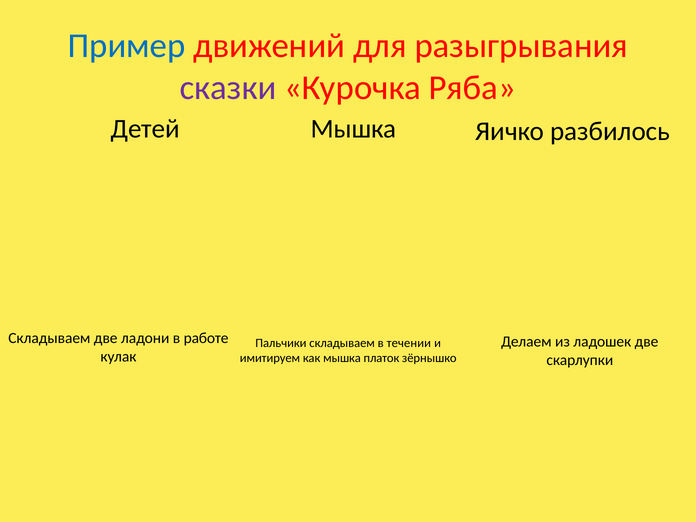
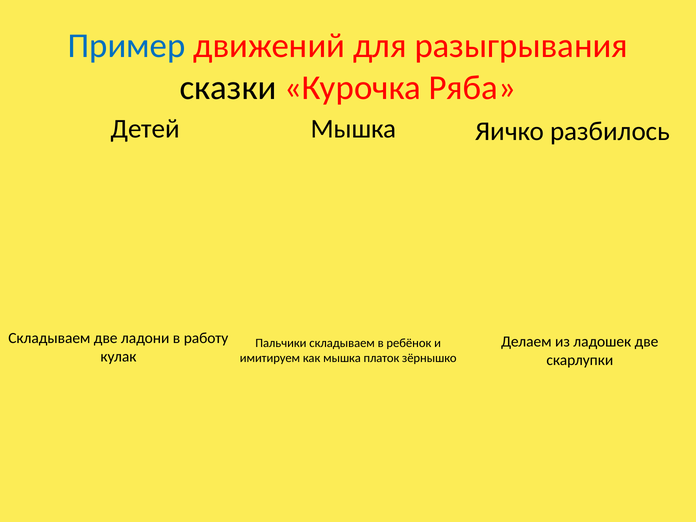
сказки colour: purple -> black
работе: работе -> работу
течении: течении -> ребёнок
